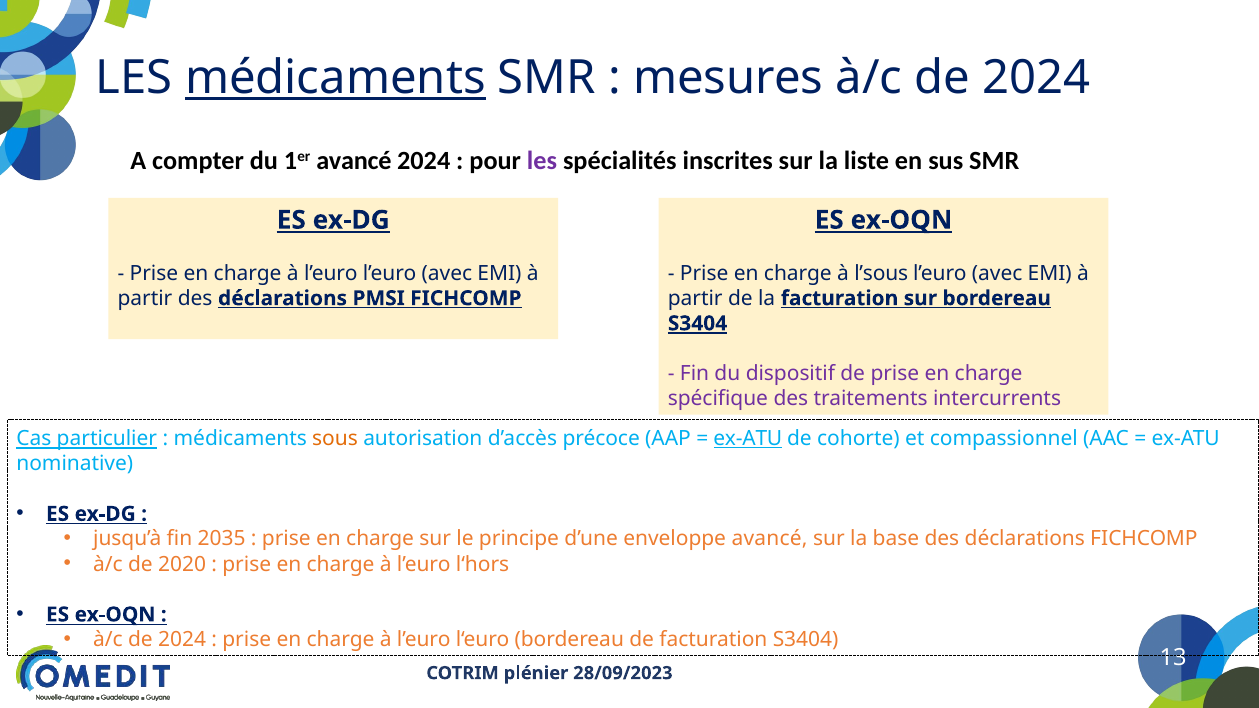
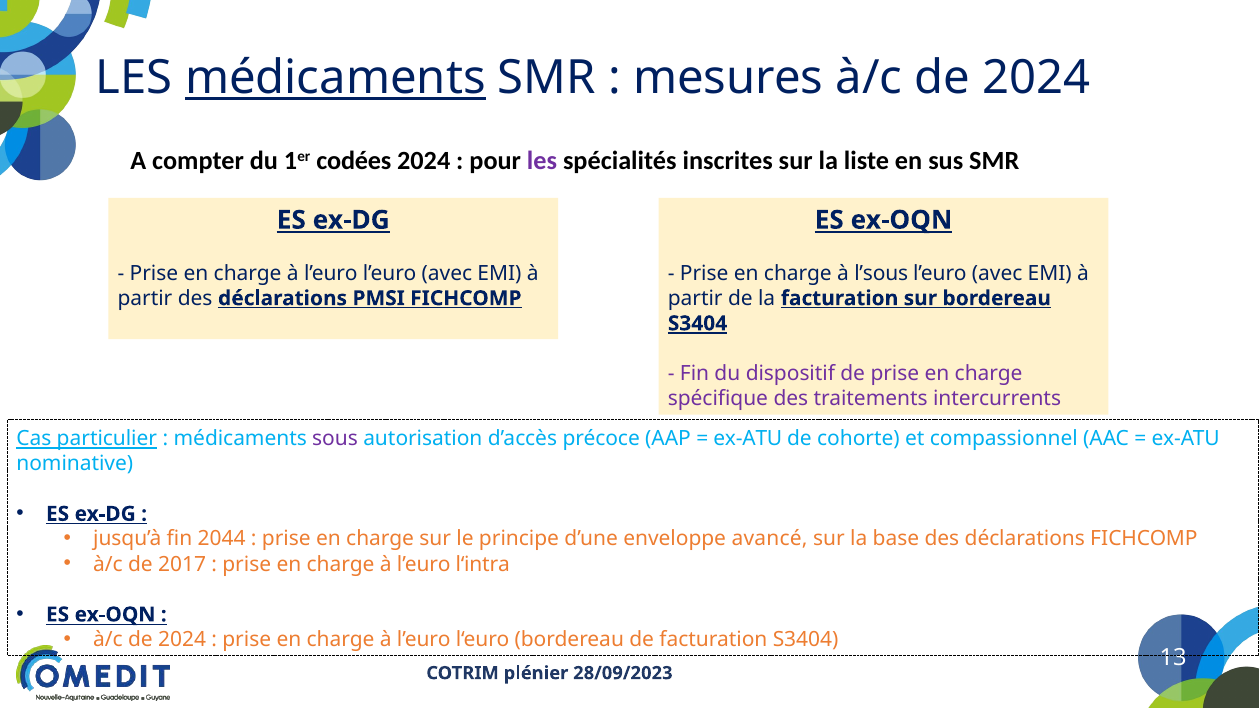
1er avancé: avancé -> codées
sous colour: orange -> purple
ex-ATU at (748, 439) underline: present -> none
2035: 2035 -> 2044
2020: 2020 -> 2017
l‘hors: l‘hors -> l‘intra
